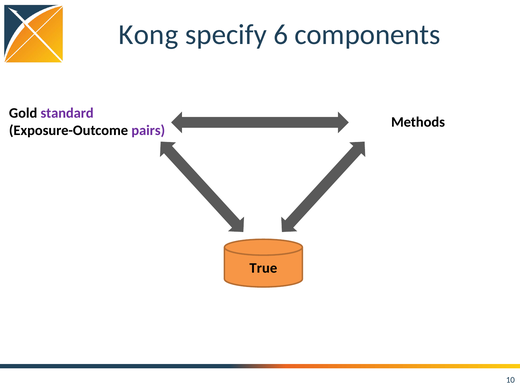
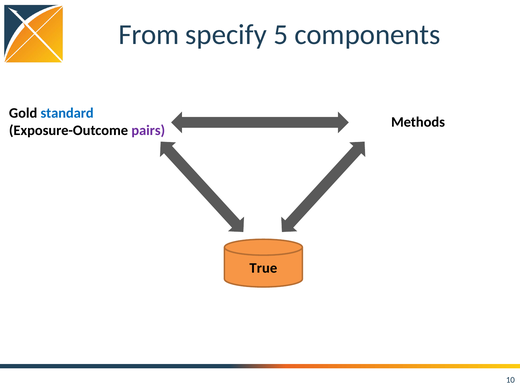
Kong: Kong -> From
6: 6 -> 5
standard colour: purple -> blue
